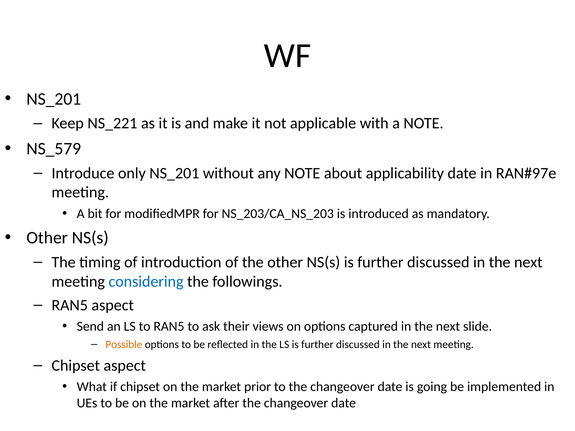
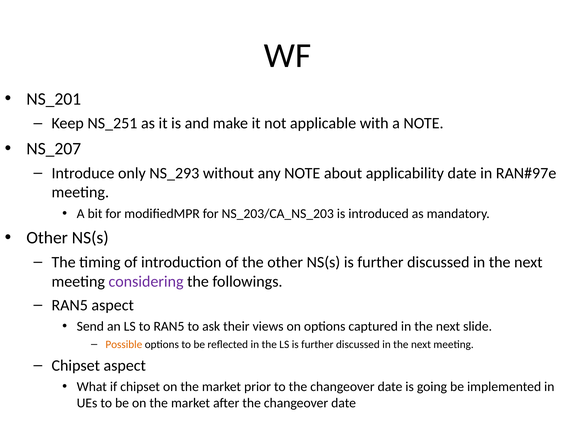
NS_221: NS_221 -> NS_251
NS_579: NS_579 -> NS_207
only NS_201: NS_201 -> NS_293
considering colour: blue -> purple
